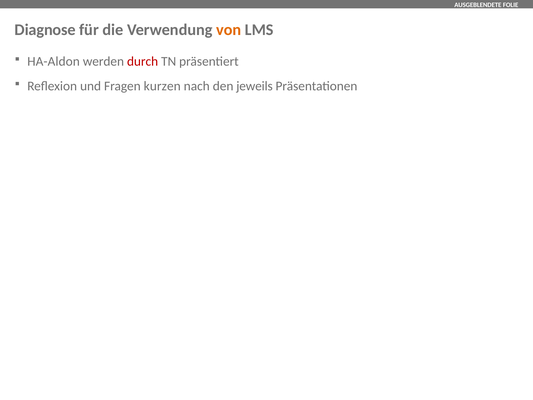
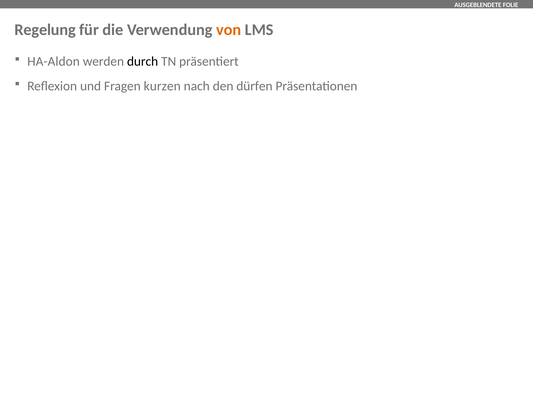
Diagnose: Diagnose -> Regelung
durch colour: red -> black
jeweils: jeweils -> dürfen
